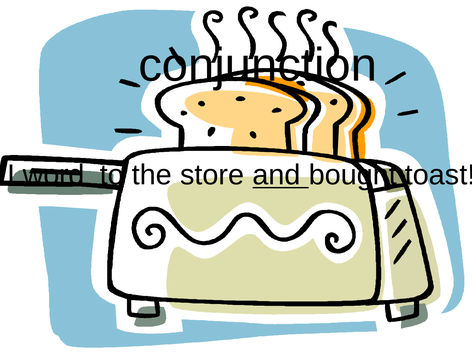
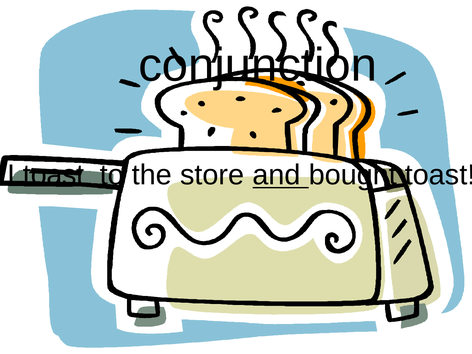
I word: word -> toast
